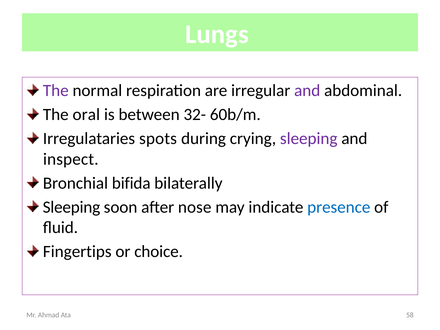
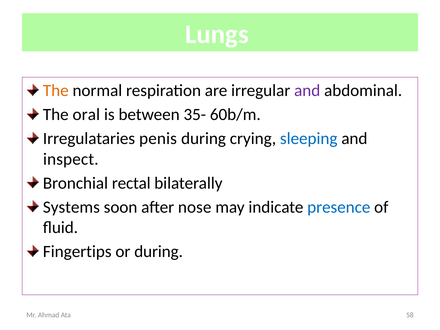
The at (56, 91) colour: purple -> orange
32-: 32- -> 35-
spots: spots -> penis
sleeping at (309, 139) colour: purple -> blue
bifida: bifida -> rectal
Sleeping at (71, 207): Sleeping -> Systems
or choice: choice -> during
